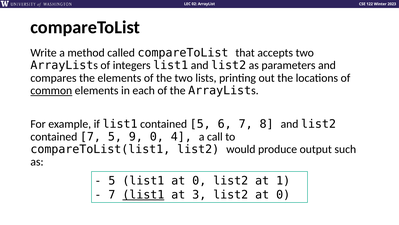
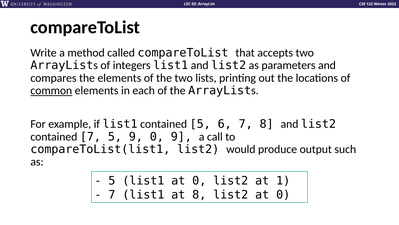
0 4: 4 -> 9
list1 at (143, 194) underline: present -> none
at 3: 3 -> 8
